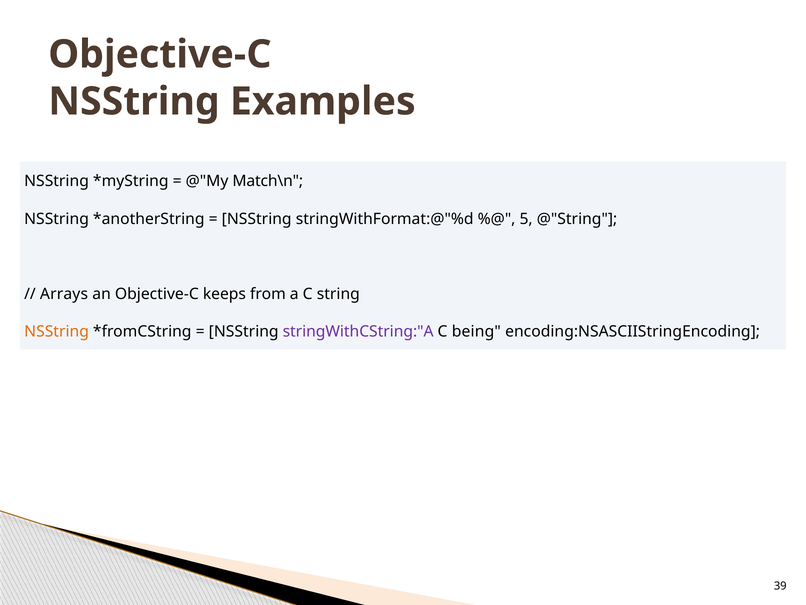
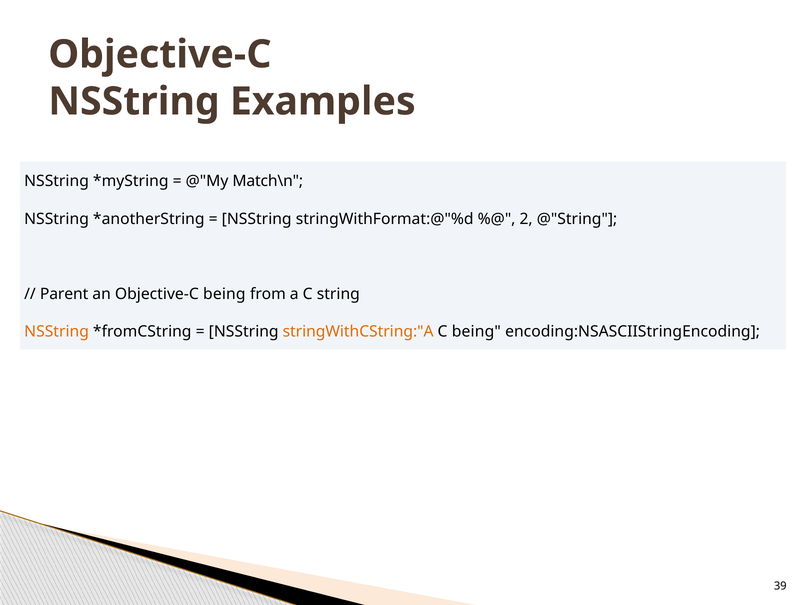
5: 5 -> 2
Arrays: Arrays -> Parent
Objective-C keeps: keeps -> being
stringWithCString:"A colour: purple -> orange
